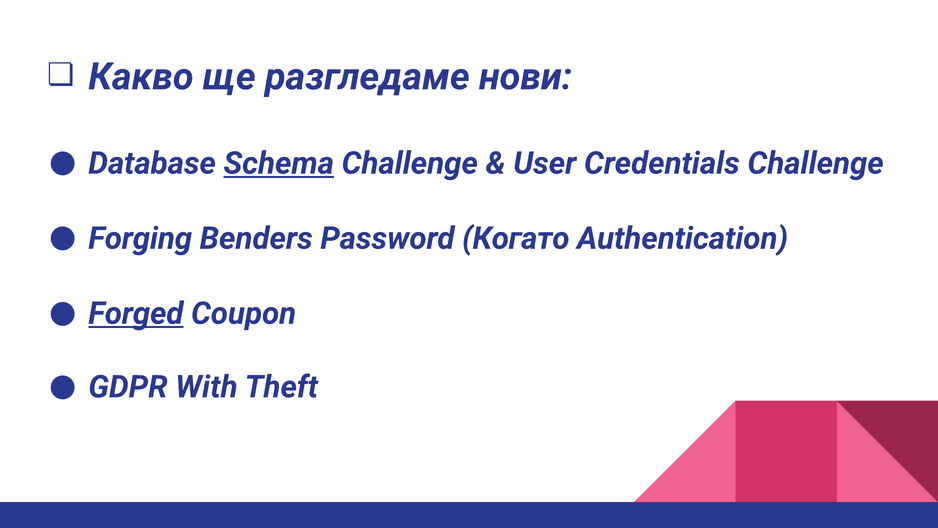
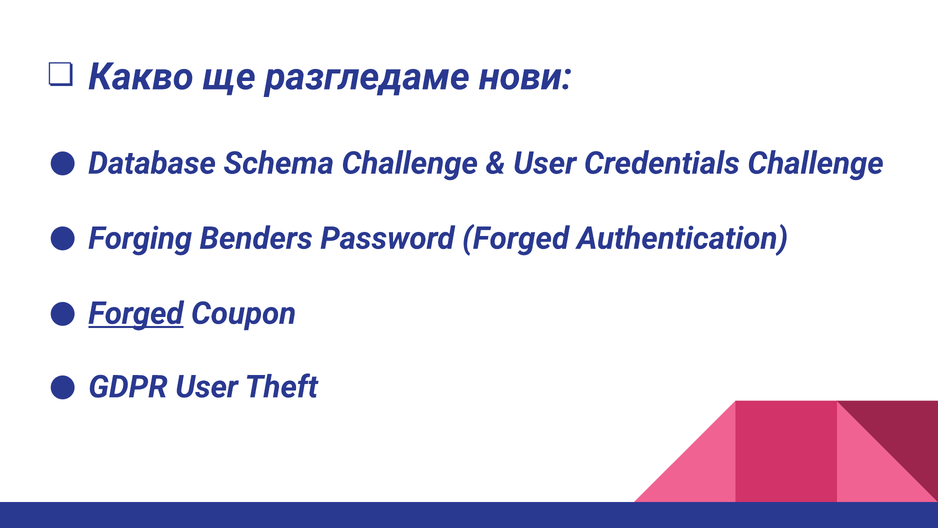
Schema underline: present -> none
Password Когато: Когато -> Forged
GDPR With: With -> User
